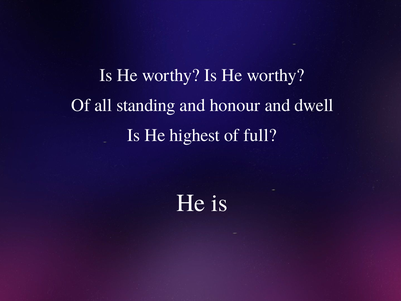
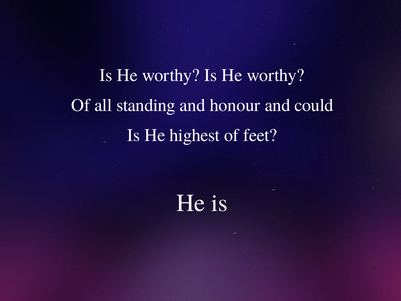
dwell: dwell -> could
full: full -> feet
